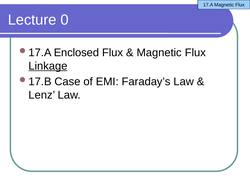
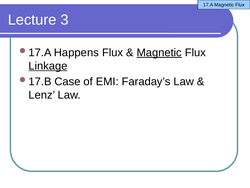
0: 0 -> 3
Enclosed: Enclosed -> Happens
Magnetic at (159, 52) underline: none -> present
